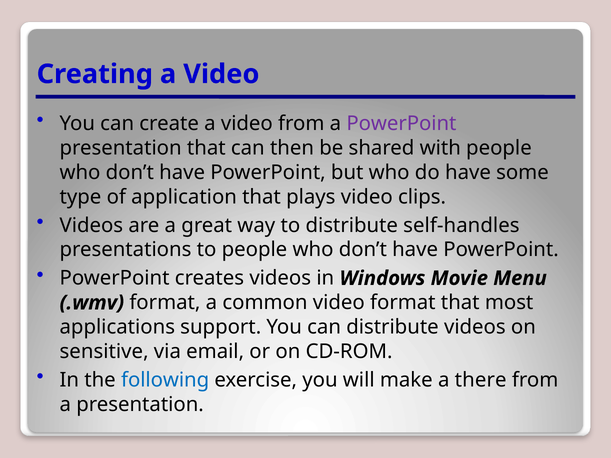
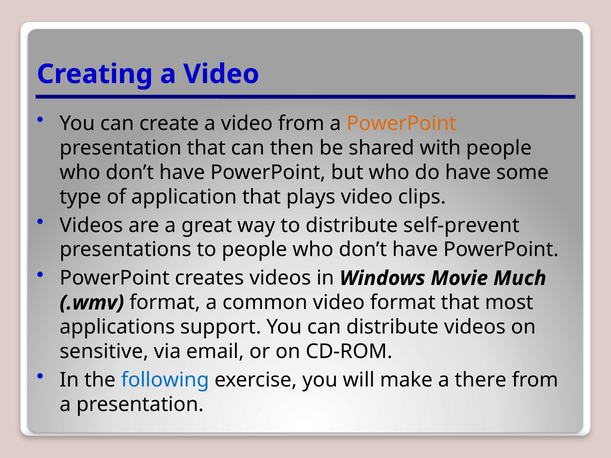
PowerPoint at (401, 124) colour: purple -> orange
self-handles: self-handles -> self-prevent
Menu: Menu -> Much
